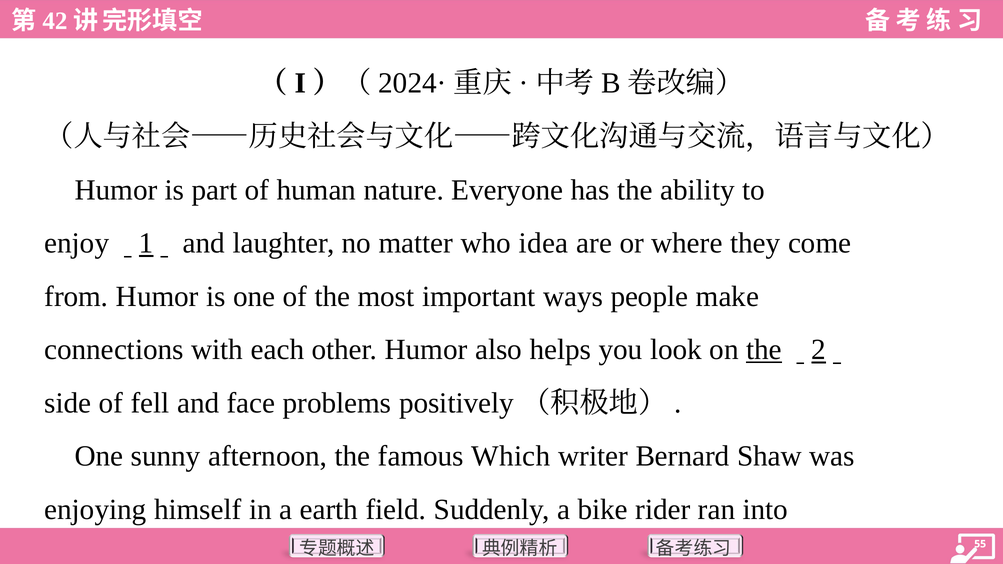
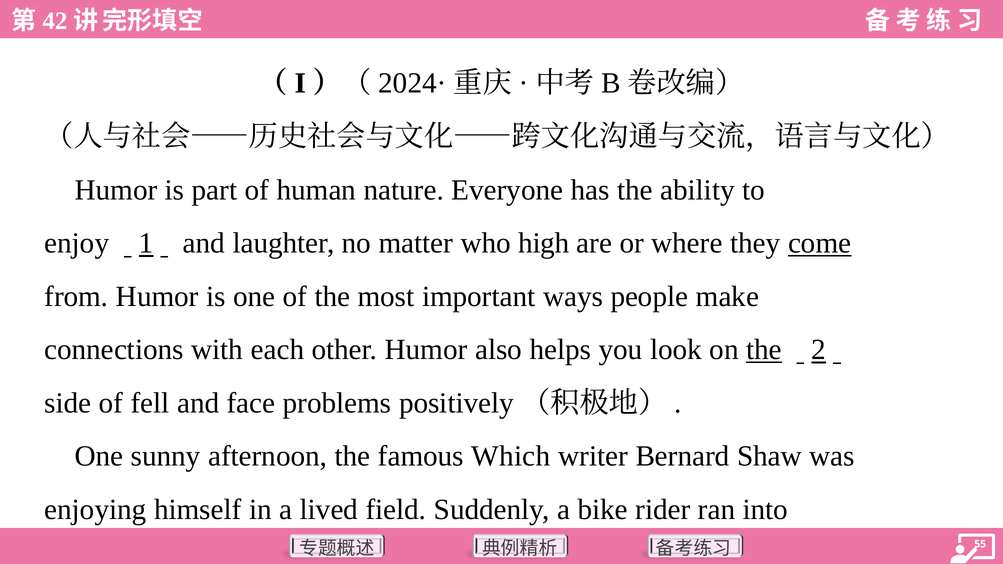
idea: idea -> high
come underline: none -> present
earth: earth -> lived
